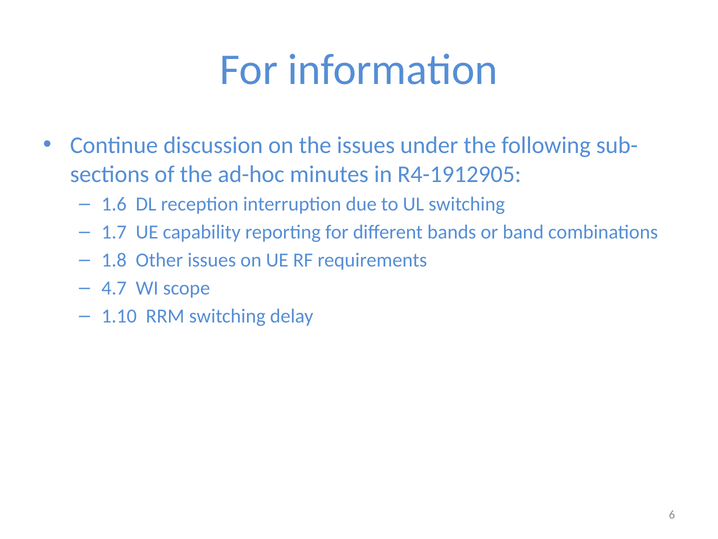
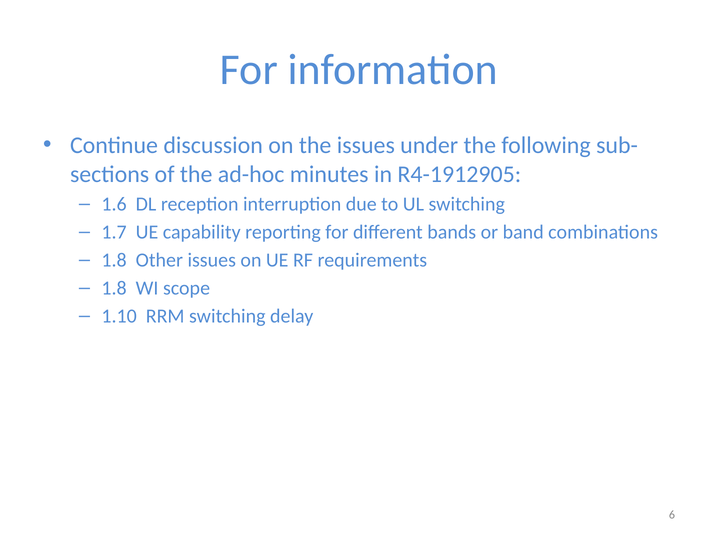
4.7 at (114, 288): 4.7 -> 1.8
